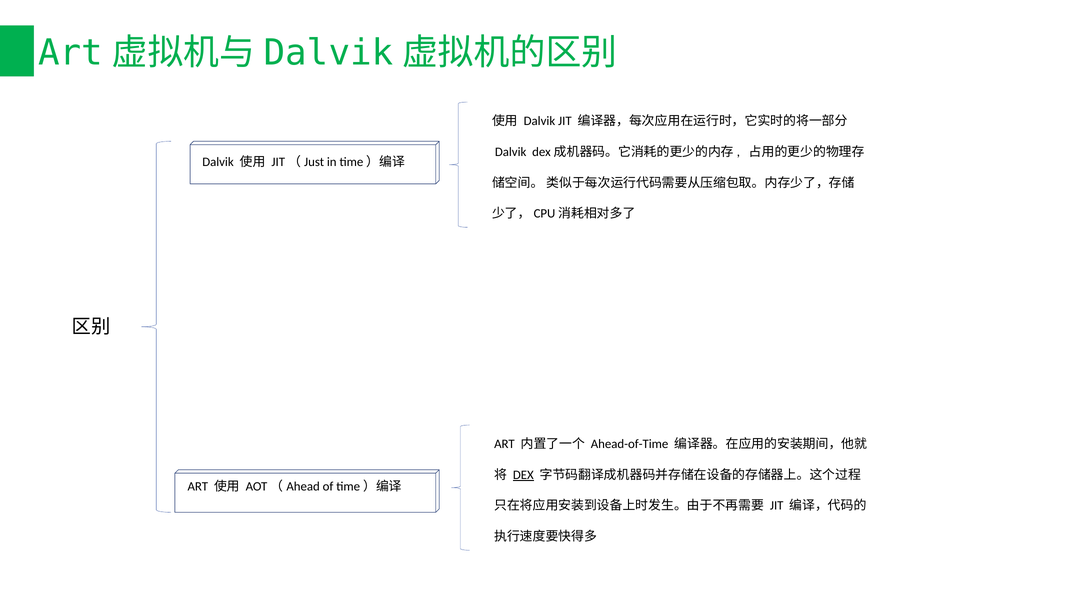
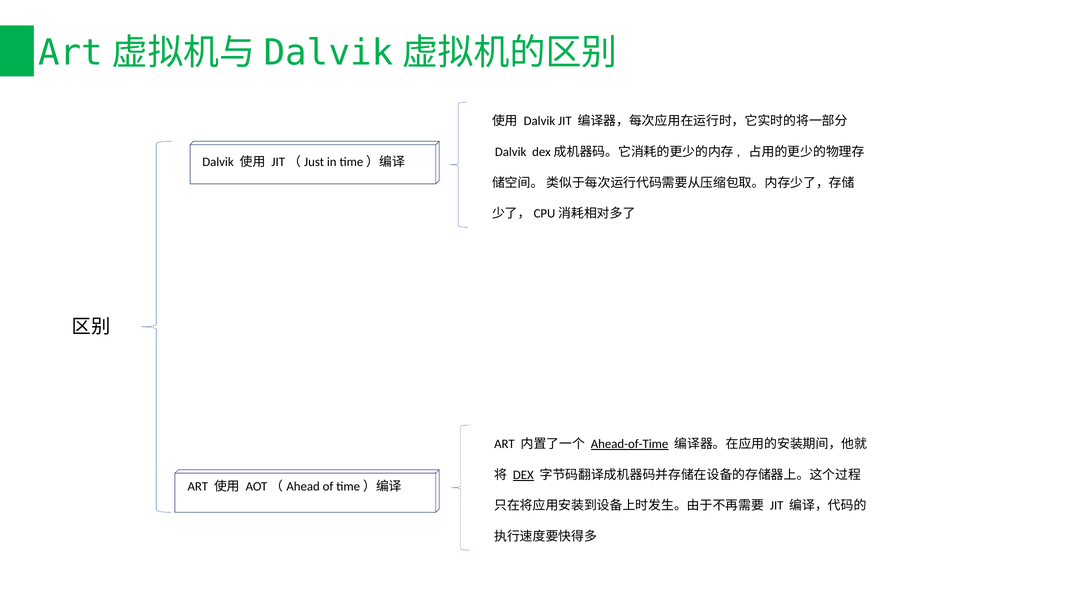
Ahead-of-Time underline: none -> present
